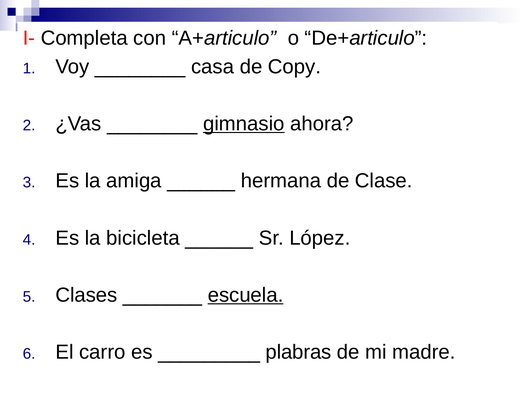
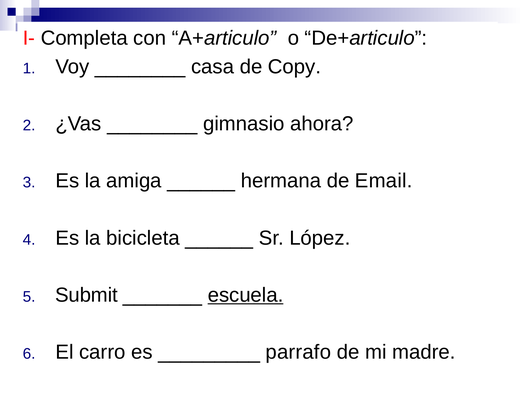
gimnasio underline: present -> none
Clase: Clase -> Email
Clases: Clases -> Submit
plabras: plabras -> parrafo
